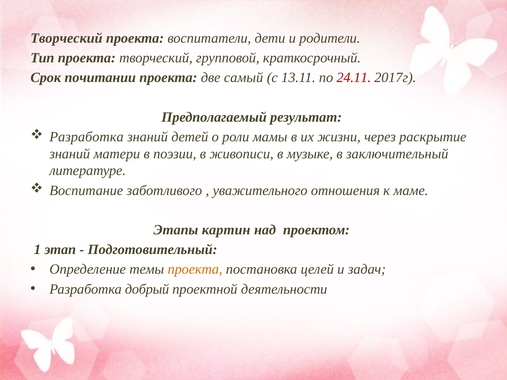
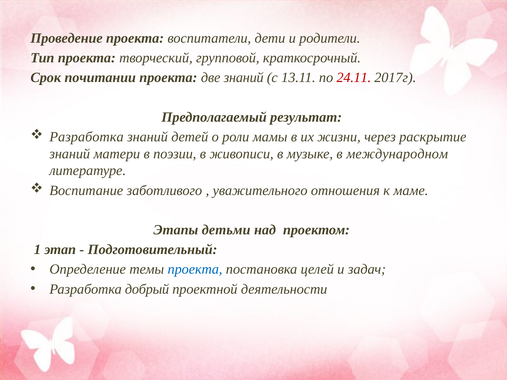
Творческий at (66, 38): Творческий -> Проведение
две самый: самый -> знаний
заключительный: заключительный -> международном
картин: картин -> детьми
проекта at (195, 269) colour: orange -> blue
